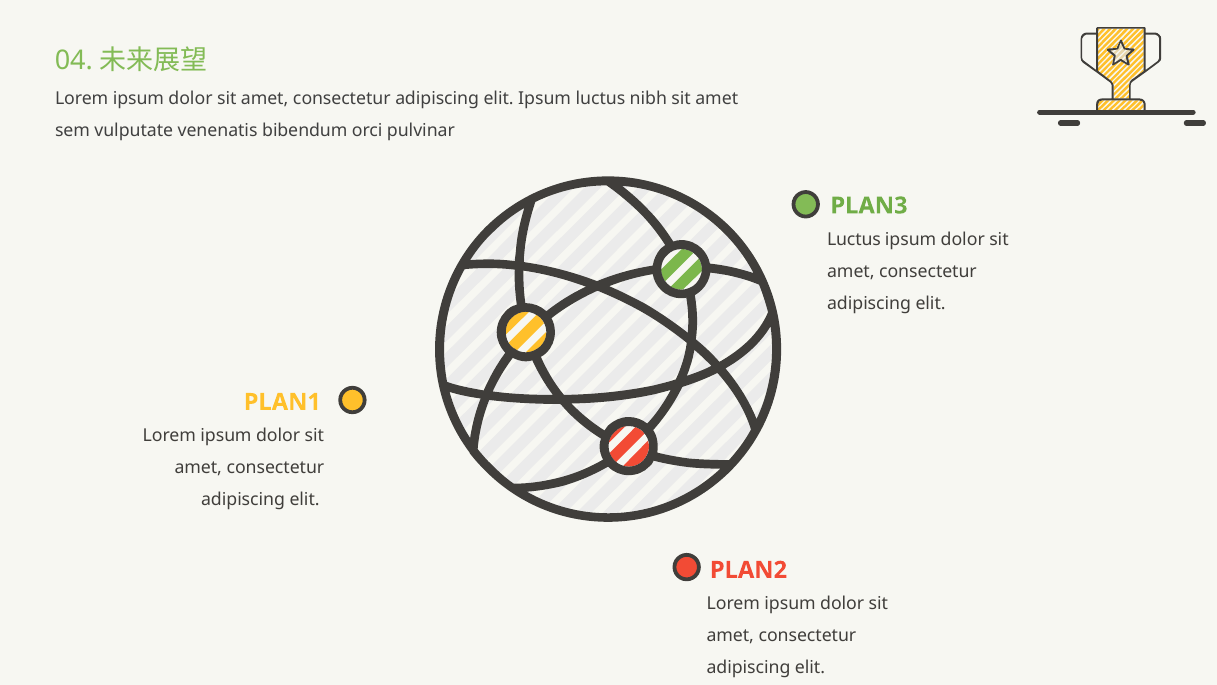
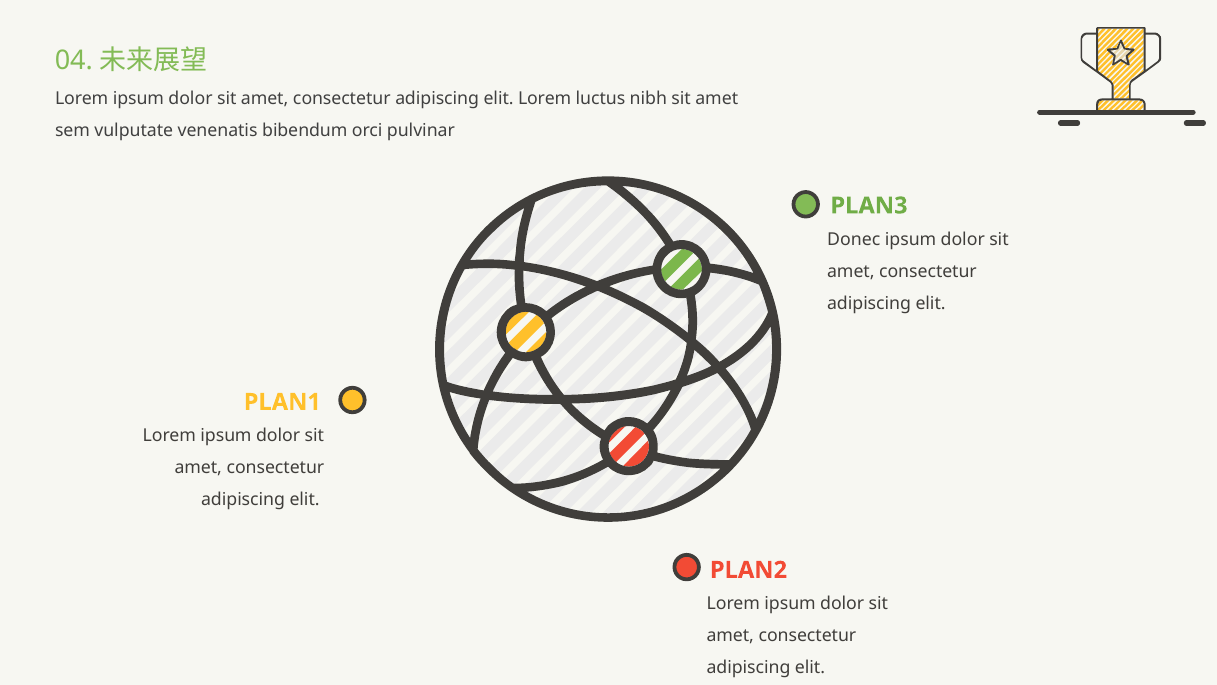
elit Ipsum: Ipsum -> Lorem
Luctus at (854, 240): Luctus -> Donec
